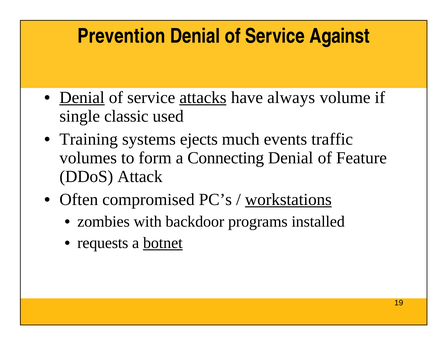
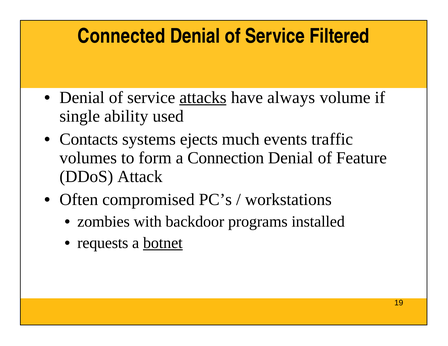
Prevention: Prevention -> Connected
Against: Against -> Filtered
Denial at (82, 97) underline: present -> none
classic: classic -> ability
Training: Training -> Contacts
Connecting: Connecting -> Connection
workstations underline: present -> none
